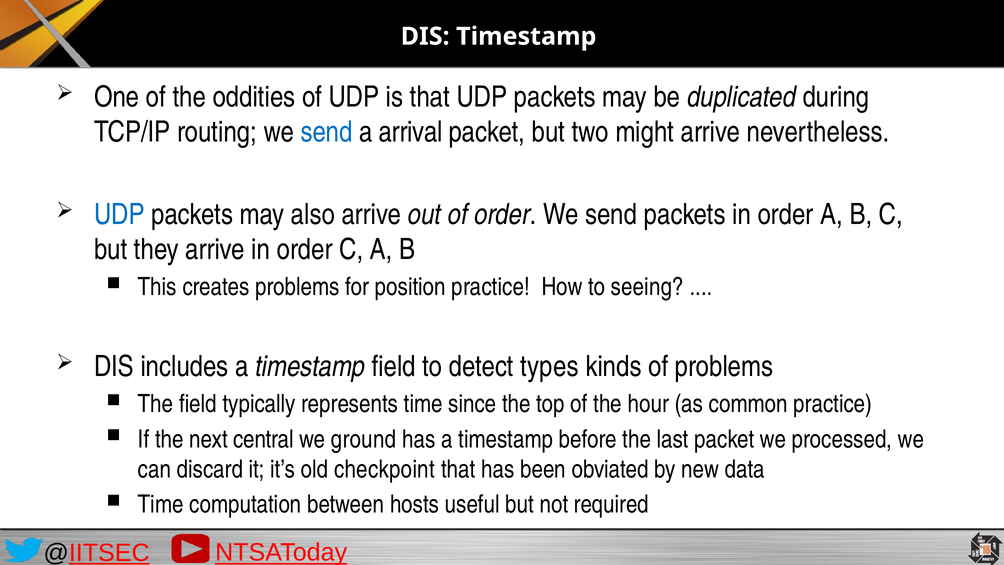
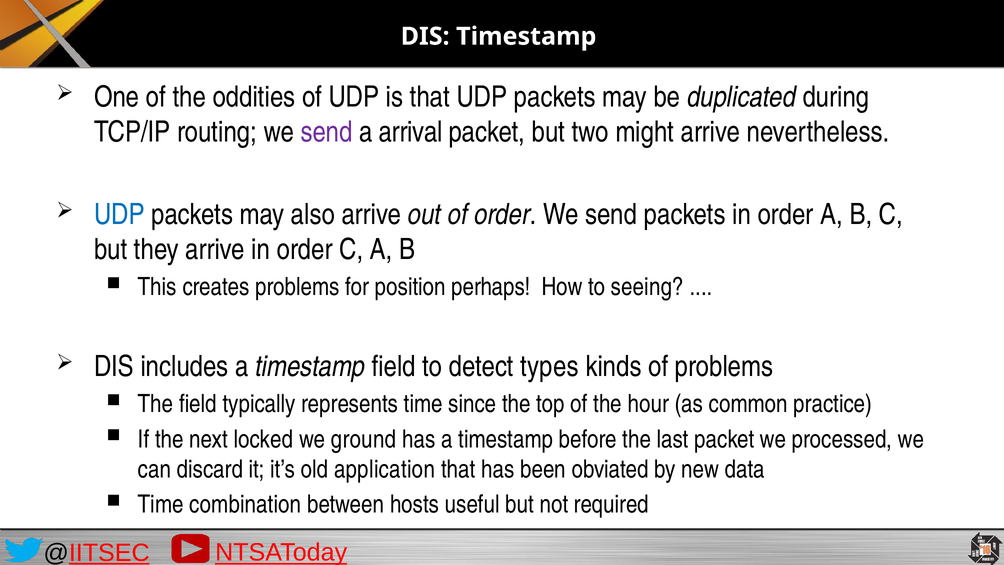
send at (327, 132) colour: blue -> purple
position practice: practice -> perhaps
central: central -> locked
checkpoint: checkpoint -> application
computation: computation -> combination
